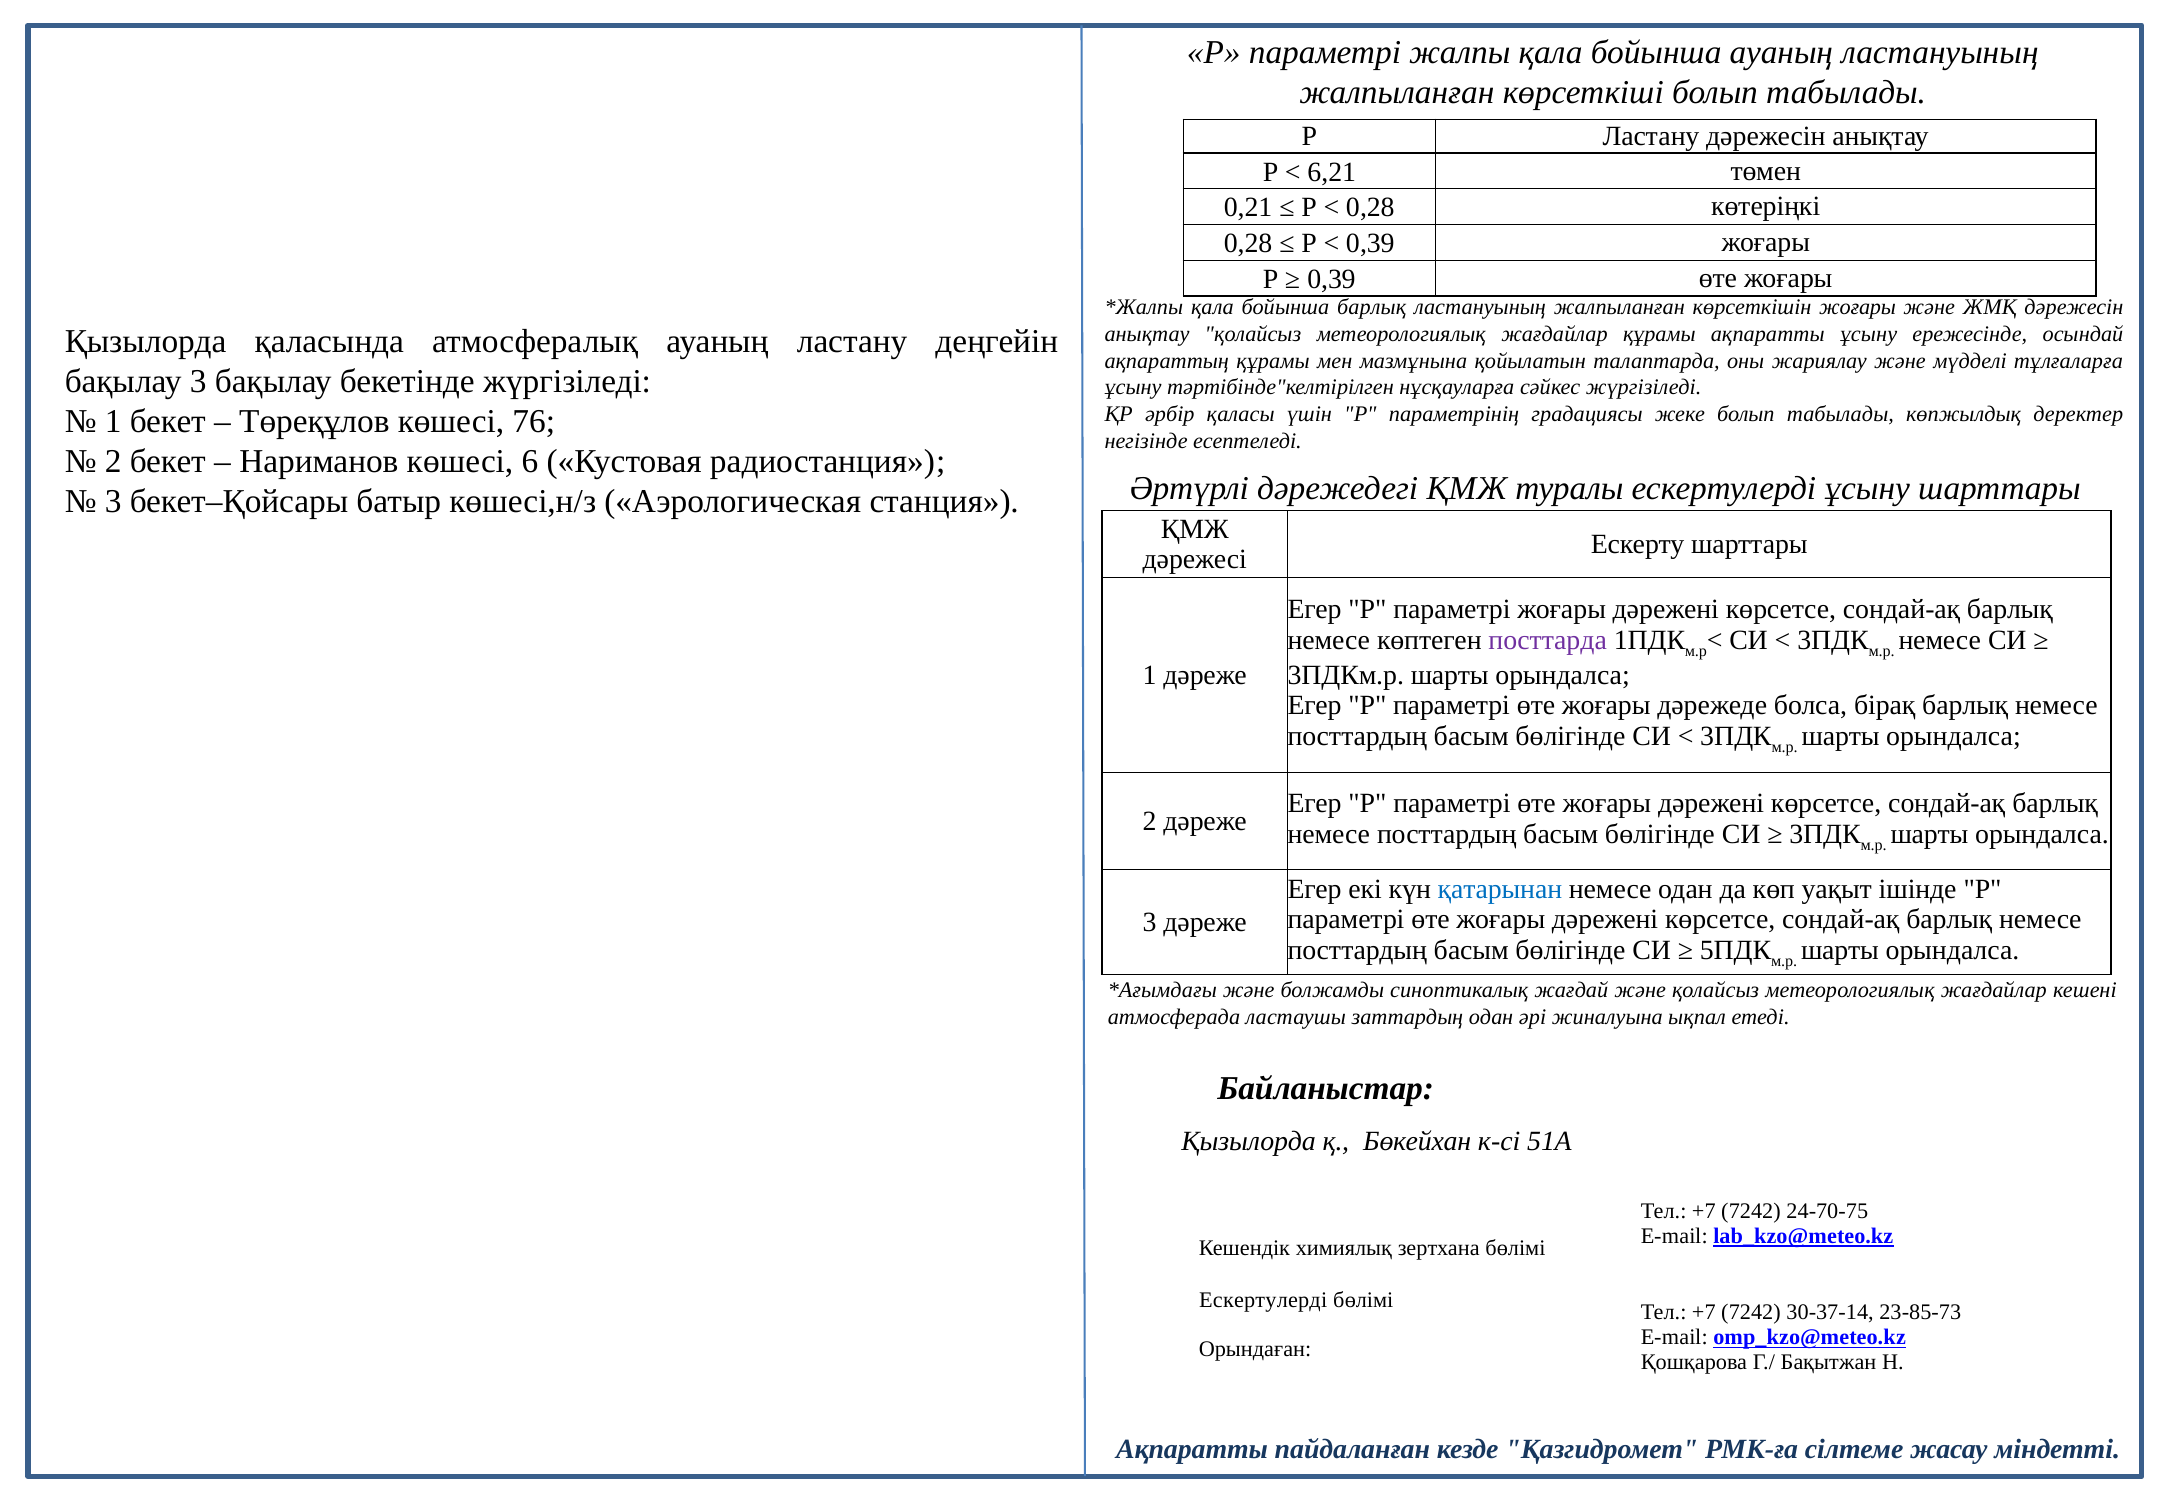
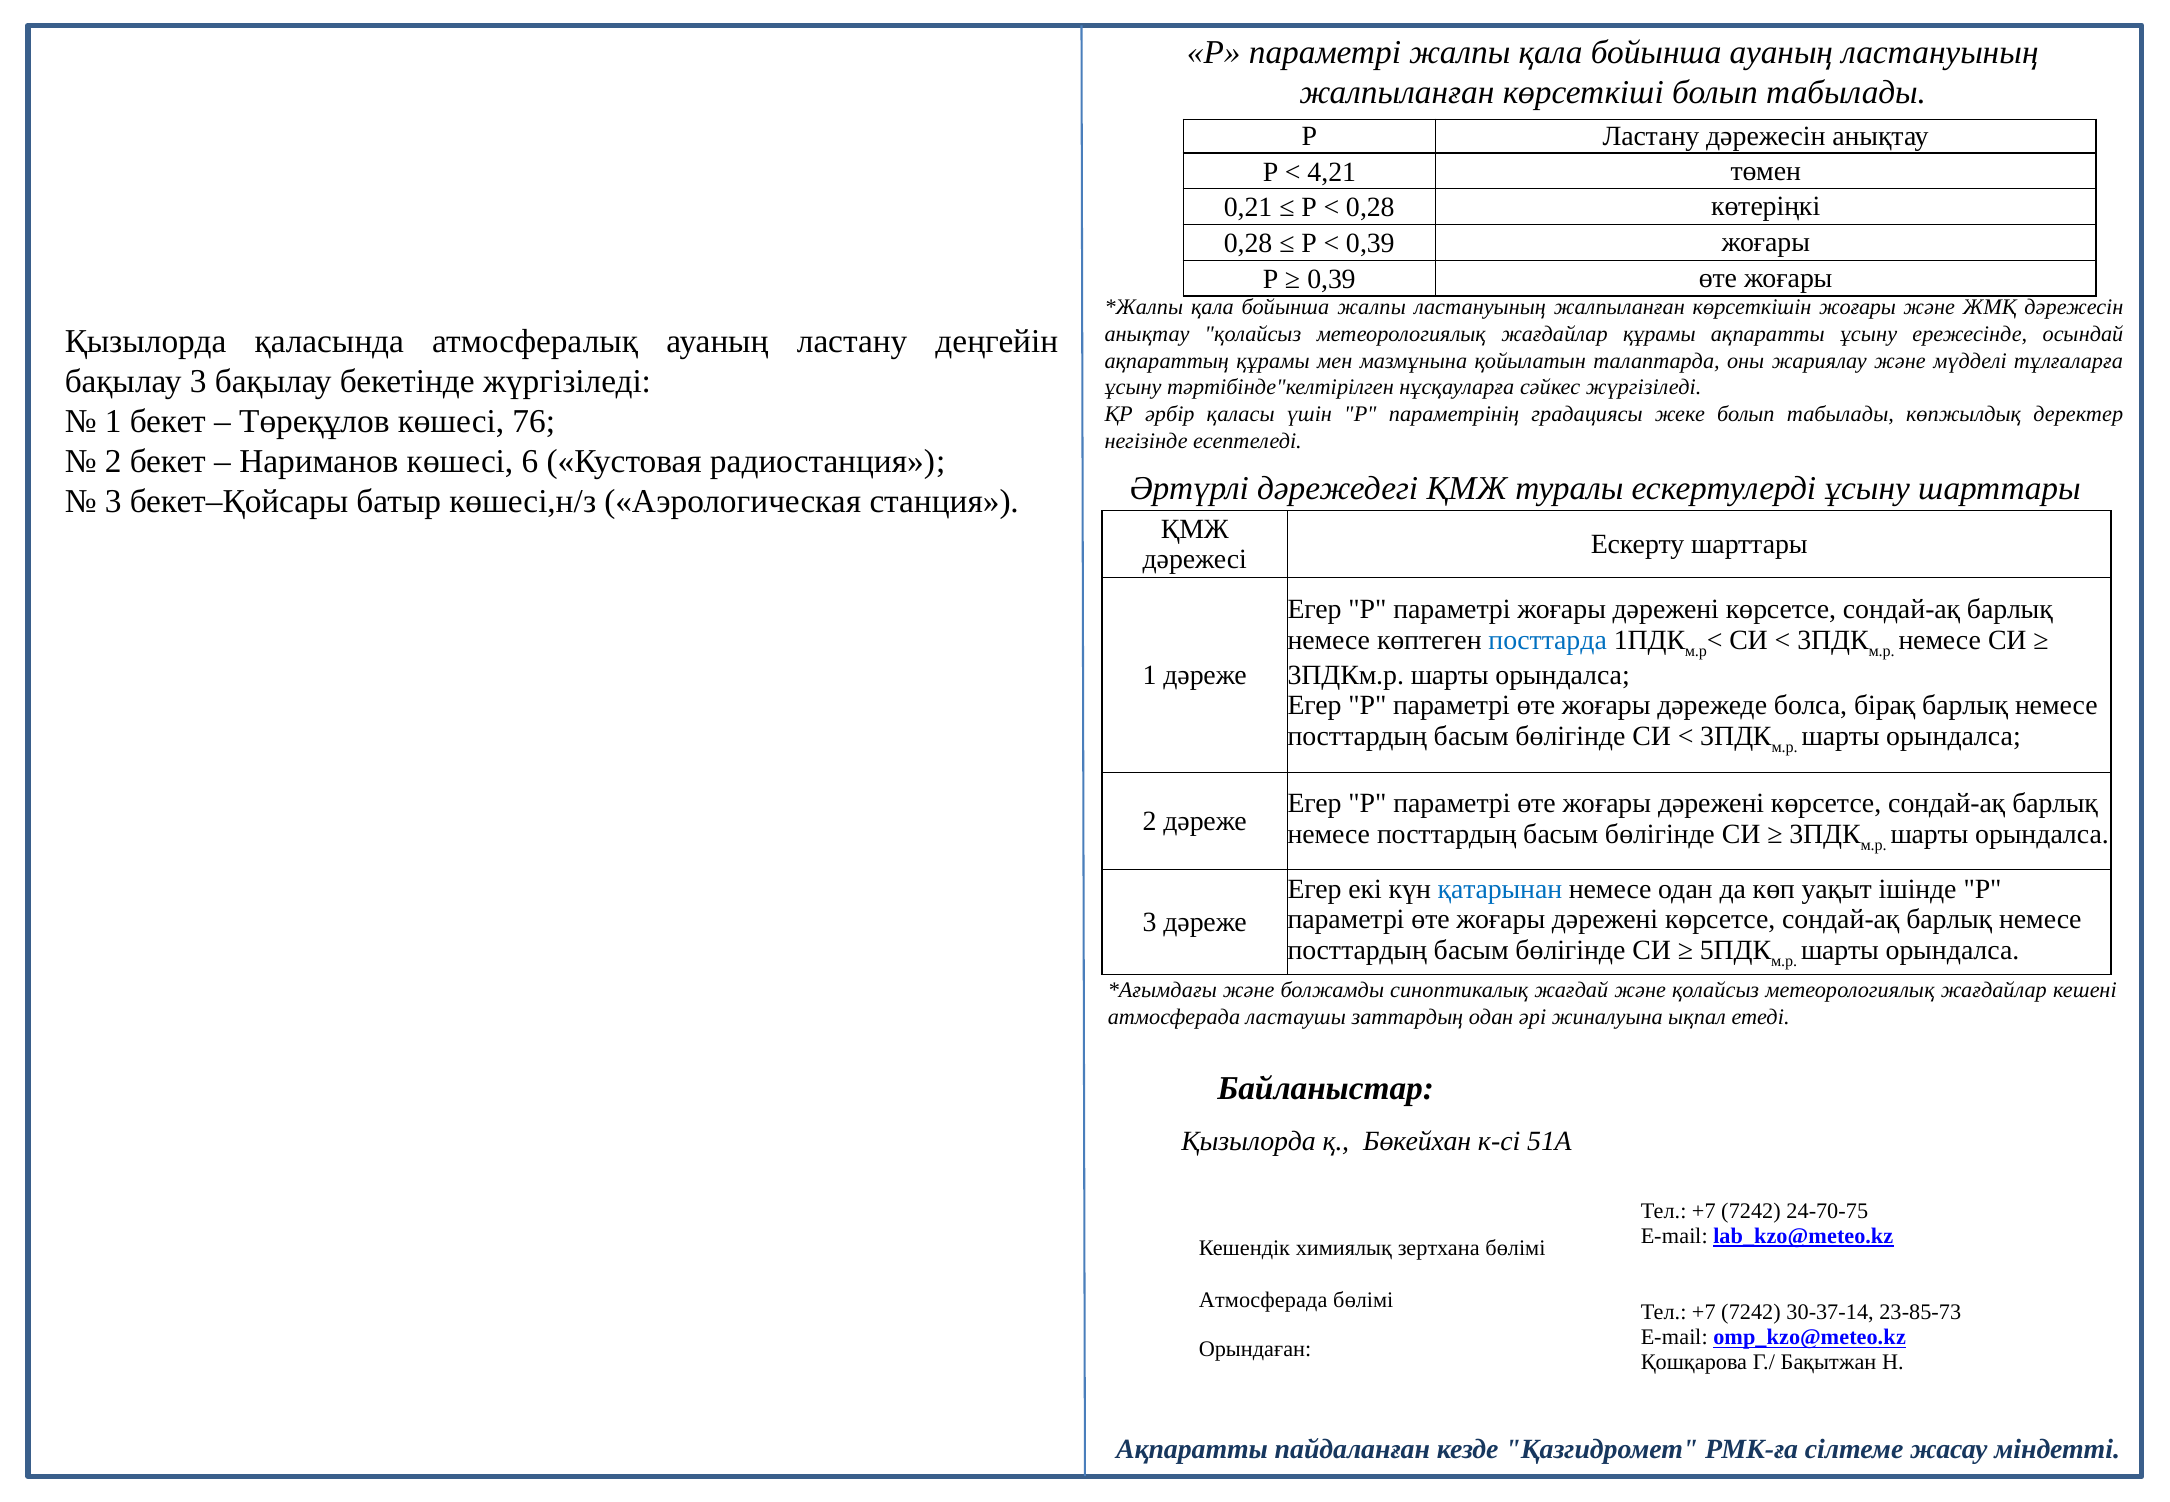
6,21: 6,21 -> 4,21
бойынша барлық: барлық -> жалпы
посттарда colour: purple -> blue
Ескертулерді at (1263, 1300): Ескертулерді -> Атмосферада
